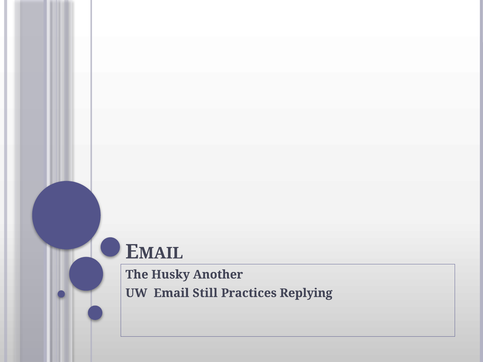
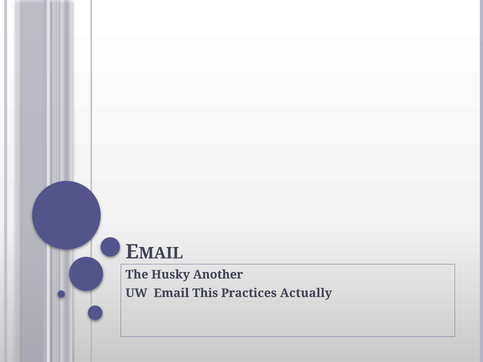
Still: Still -> This
Replying: Replying -> Actually
